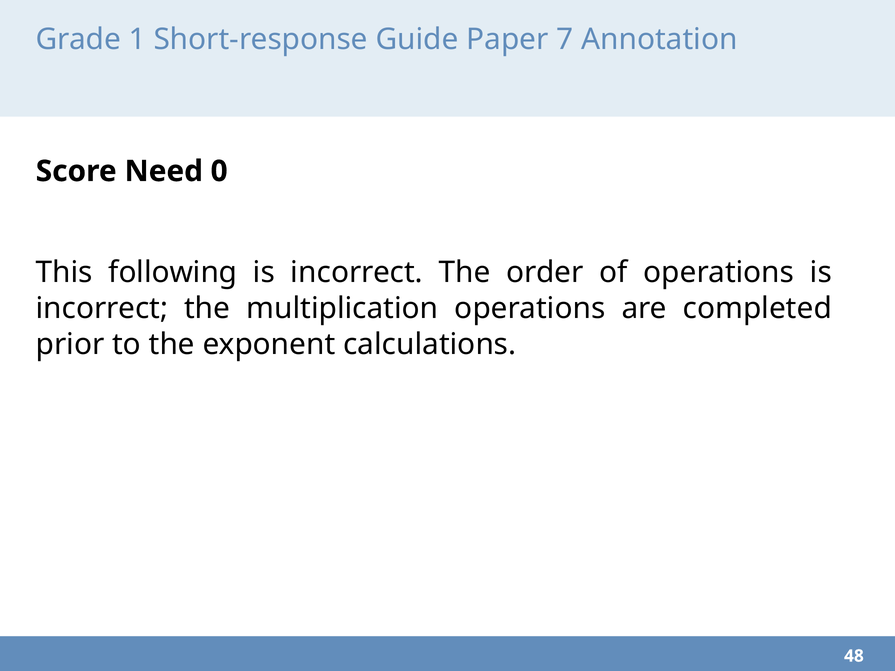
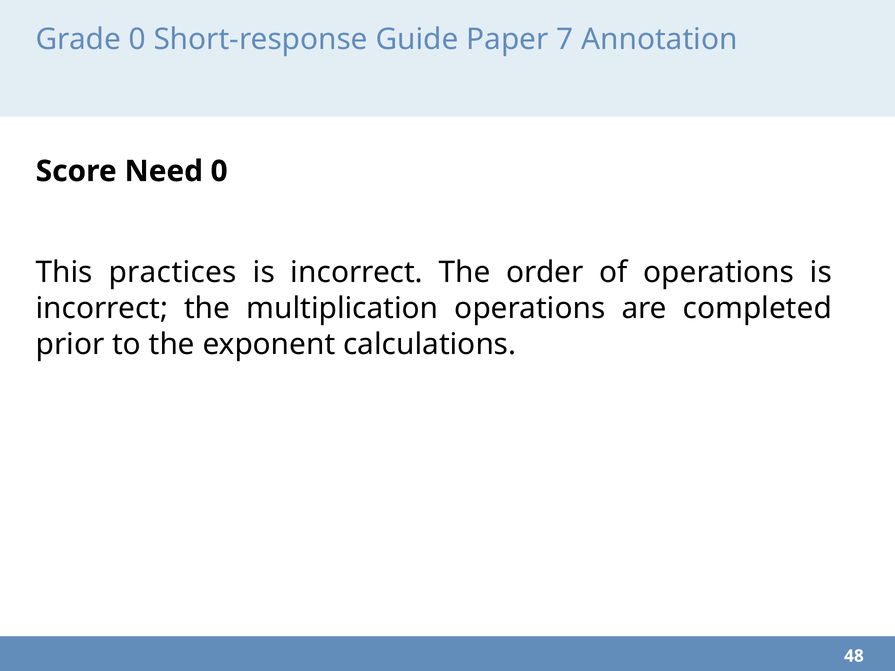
Grade 1: 1 -> 0
following: following -> practices
